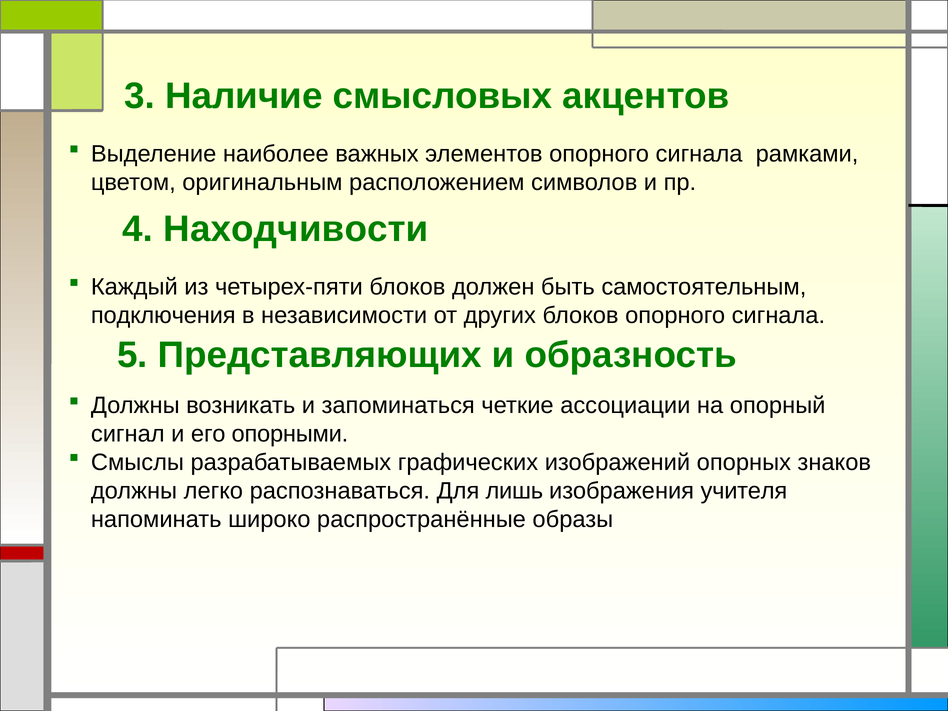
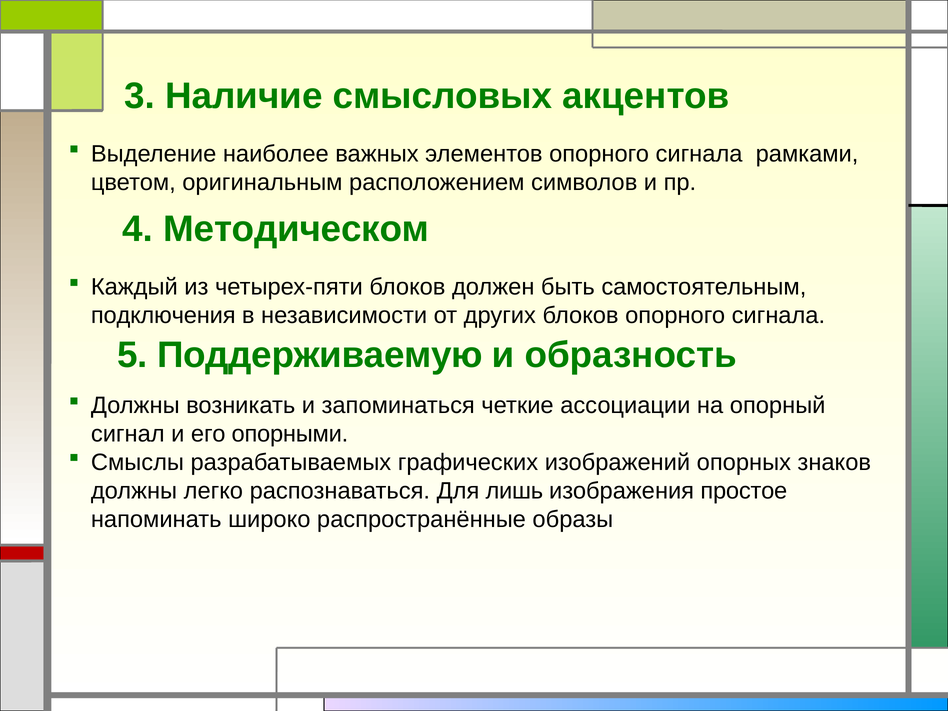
Находчивости: Находчивости -> Методическом
Представляющих: Представляющих -> Поддерживаемую
учителя: учителя -> простое
